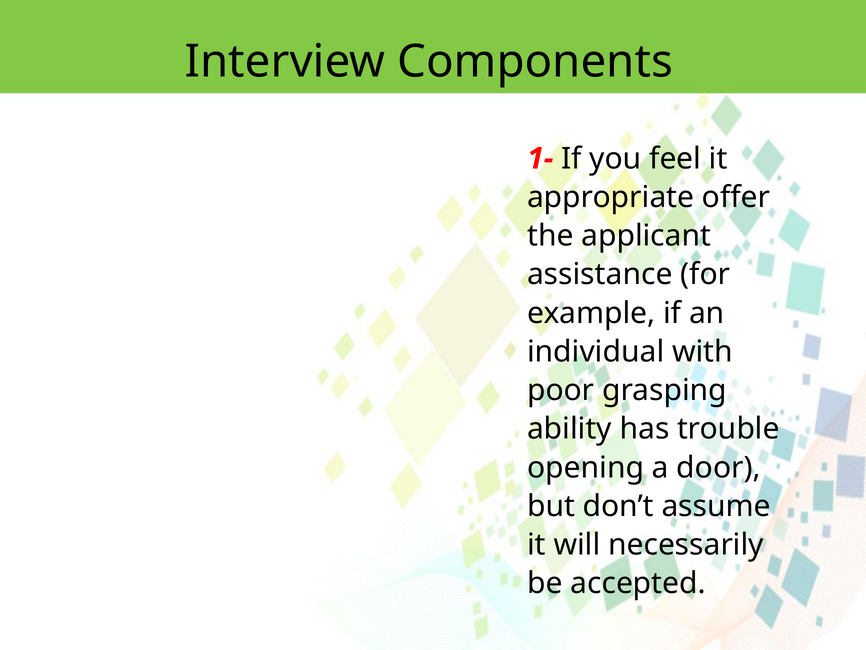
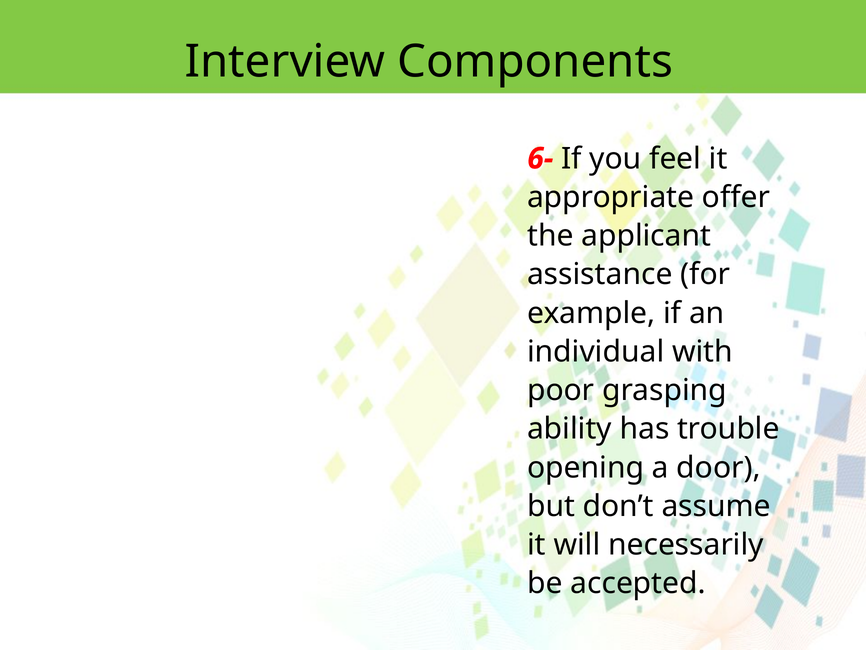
1-: 1- -> 6-
